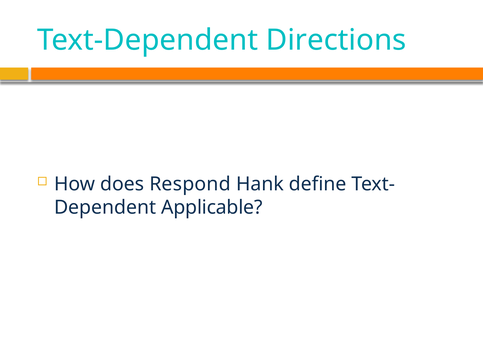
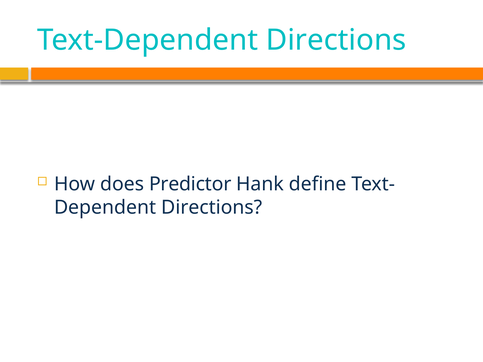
Respond: Respond -> Predictor
Applicable at (212, 207): Applicable -> Directions
